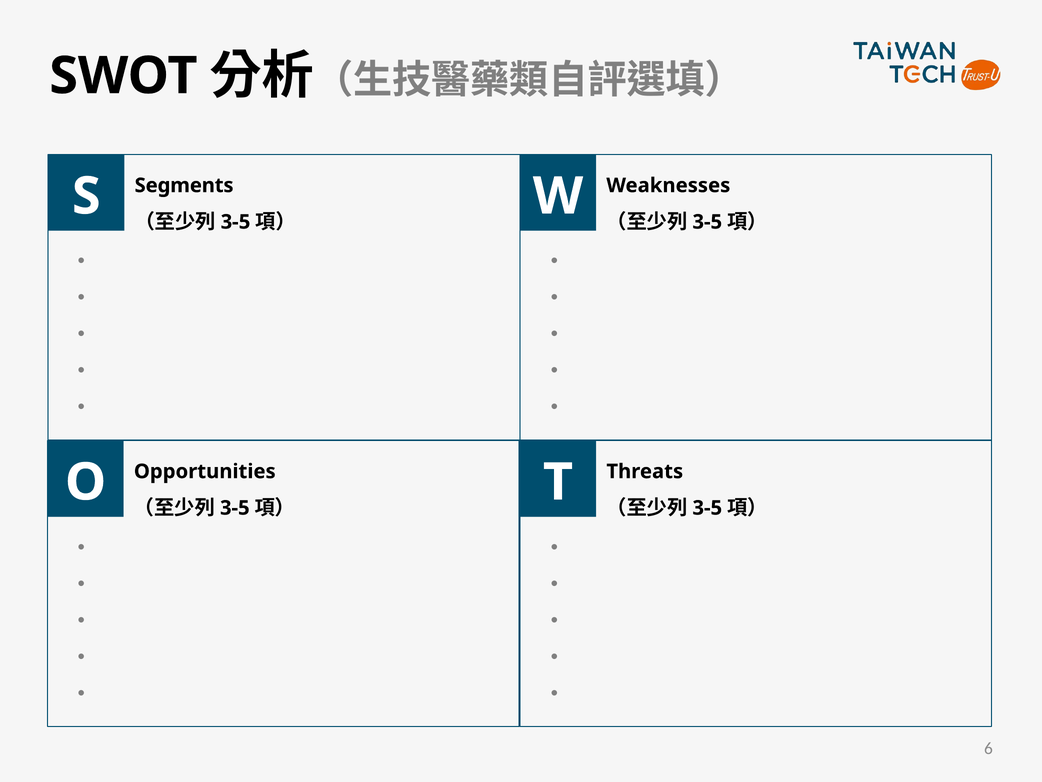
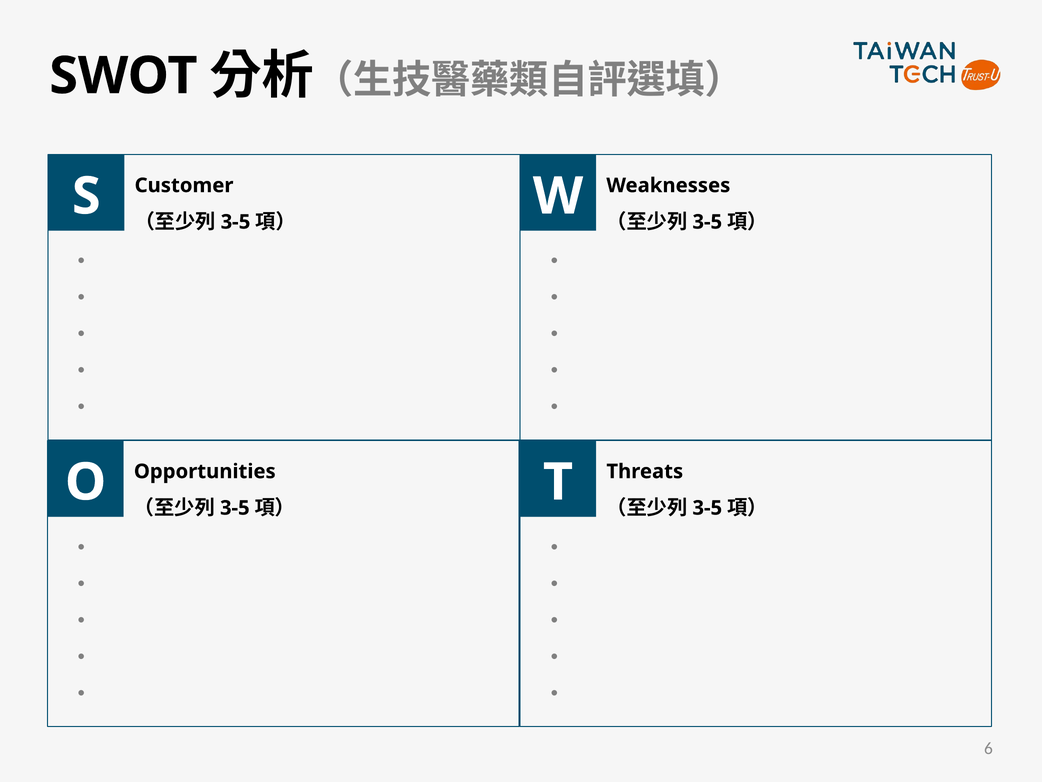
Segments: Segments -> Customer
